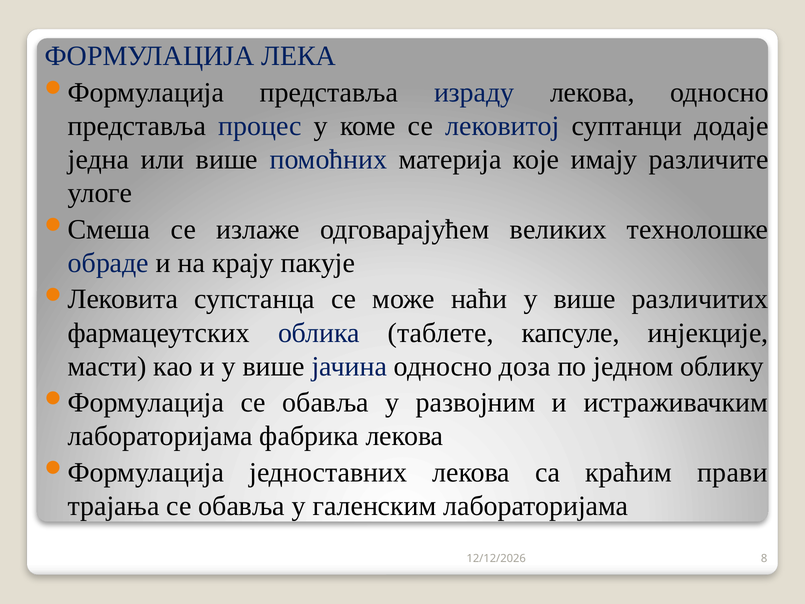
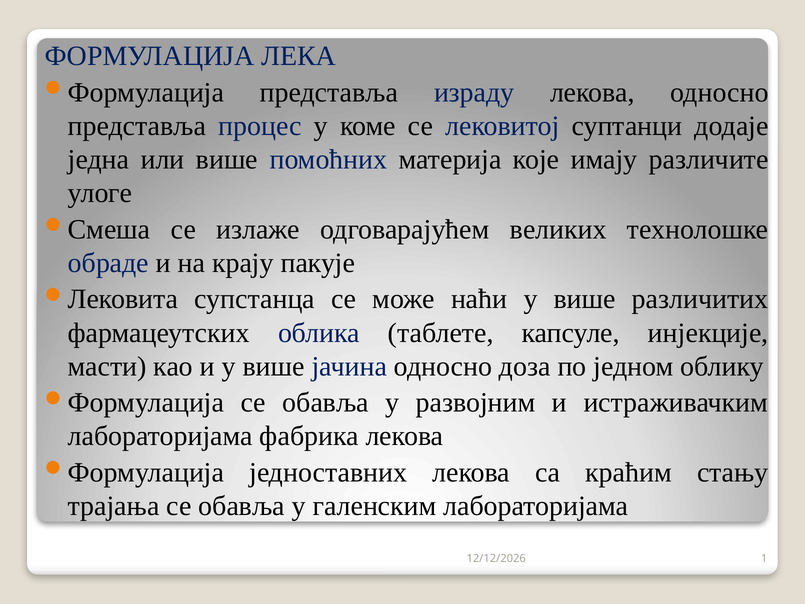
прави: прави -> стању
8: 8 -> 1
